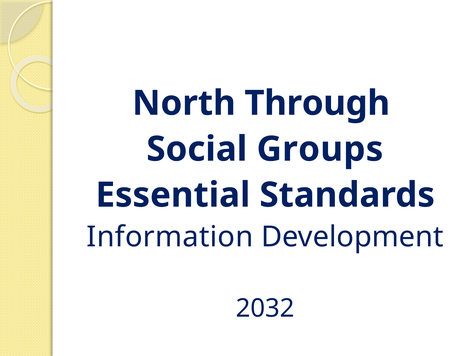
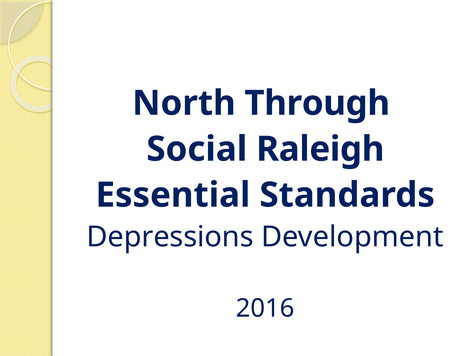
Groups: Groups -> Raleigh
Information: Information -> Depressions
2032: 2032 -> 2016
